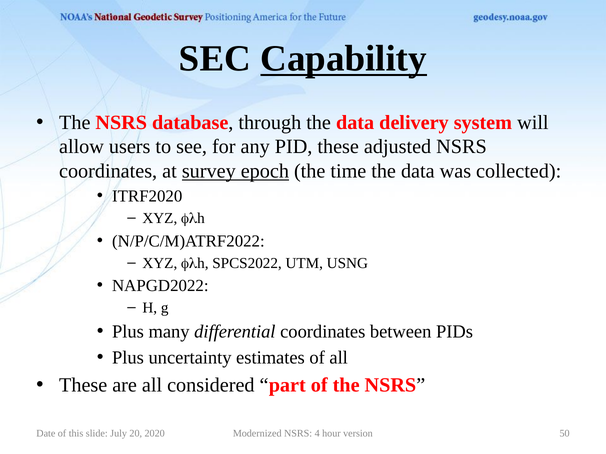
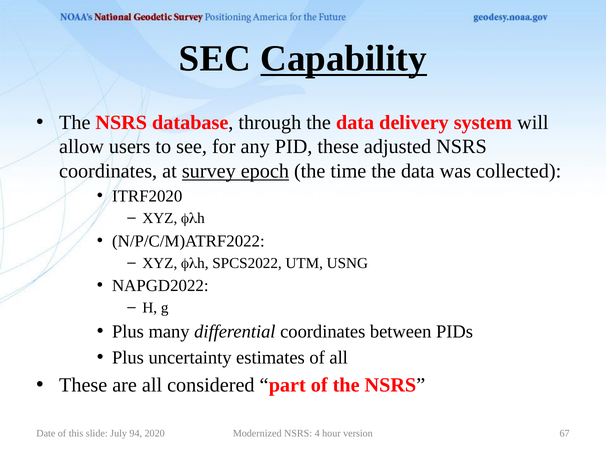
20: 20 -> 94
50: 50 -> 67
